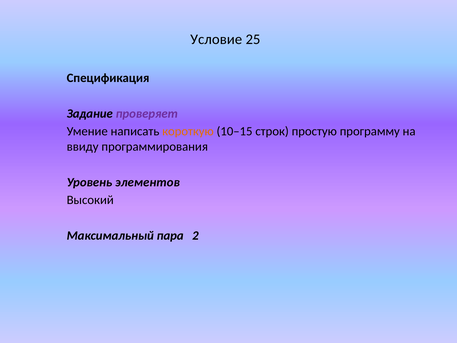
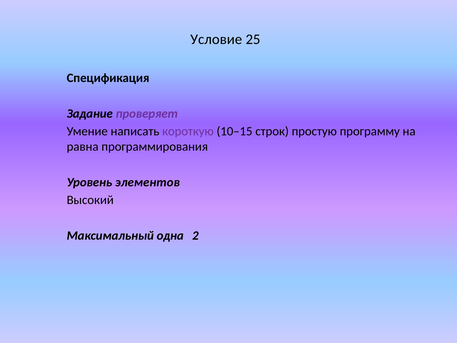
короткую colour: orange -> purple
ввиду: ввиду -> равна
пара: пара -> одна
